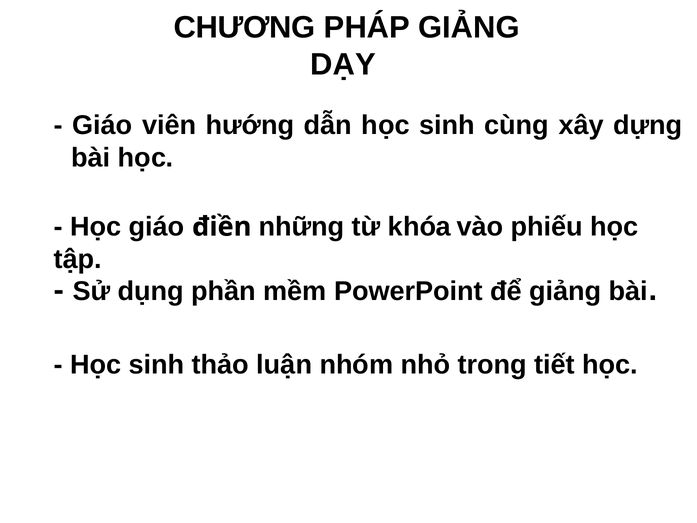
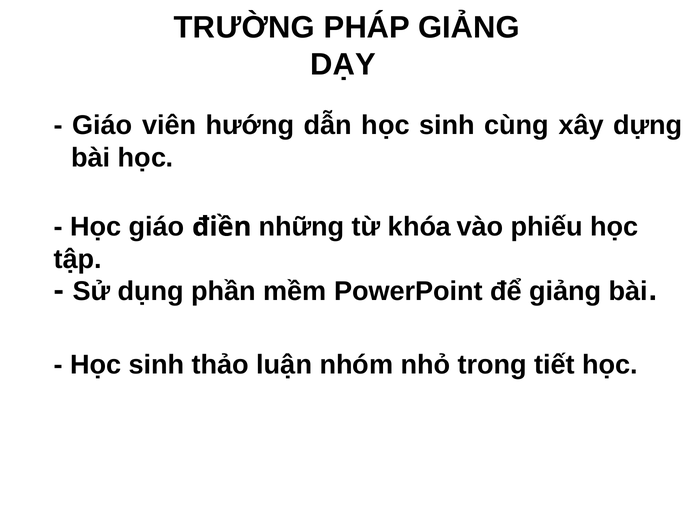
CHƯƠNG: CHƯƠNG -> TRƯỜNG
